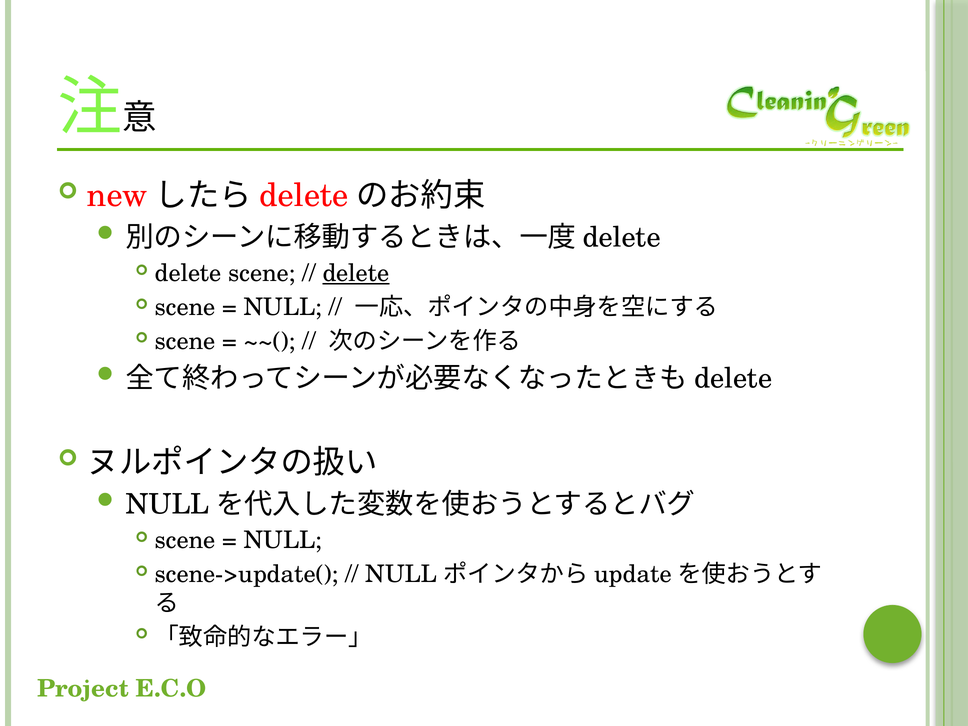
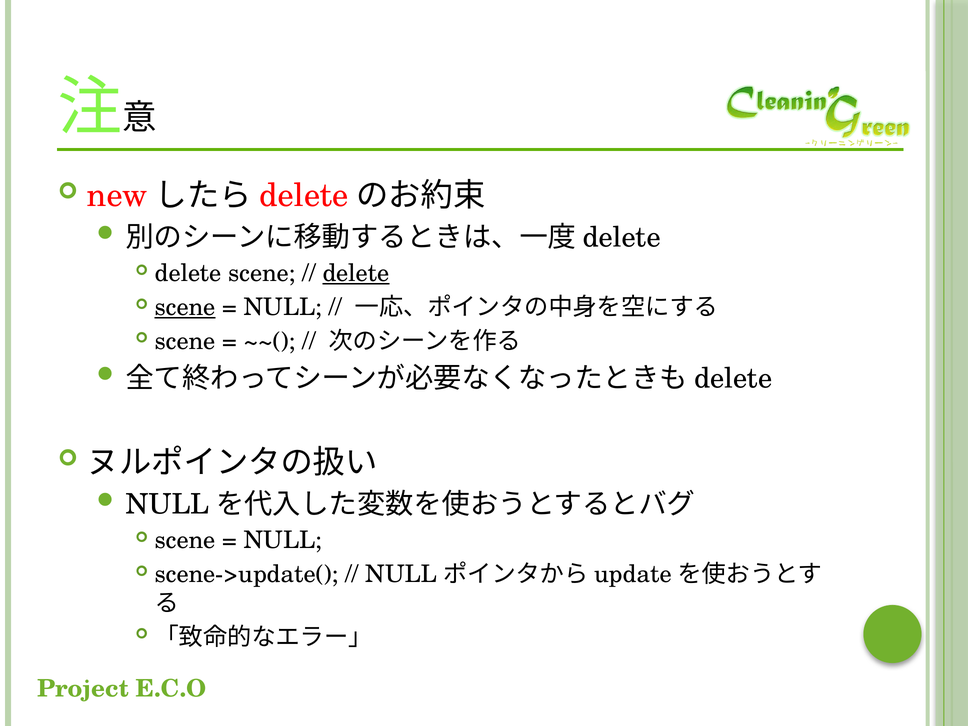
scene at (185, 307) underline: none -> present
